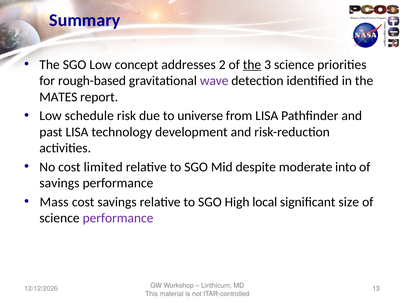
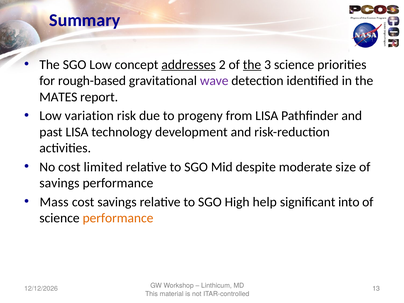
addresses underline: none -> present
schedule: schedule -> variation
universe: universe -> progeny
into: into -> size
local: local -> help
size: size -> into
performance at (118, 218) colour: purple -> orange
